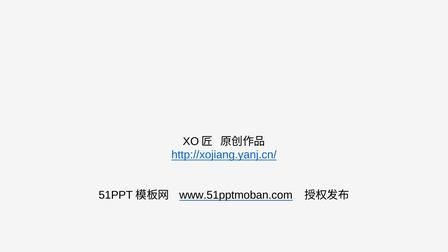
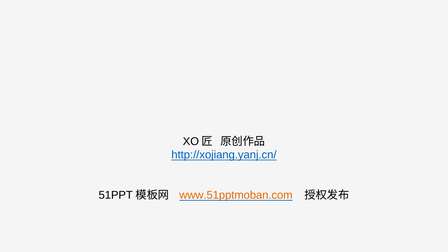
www.51pptmoban.com colour: black -> orange
